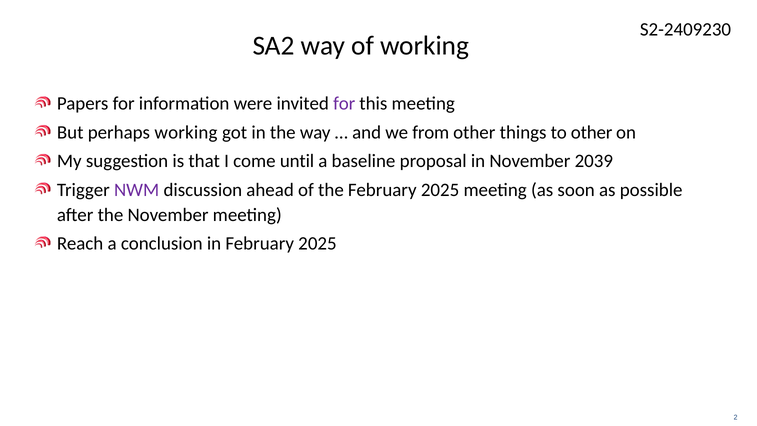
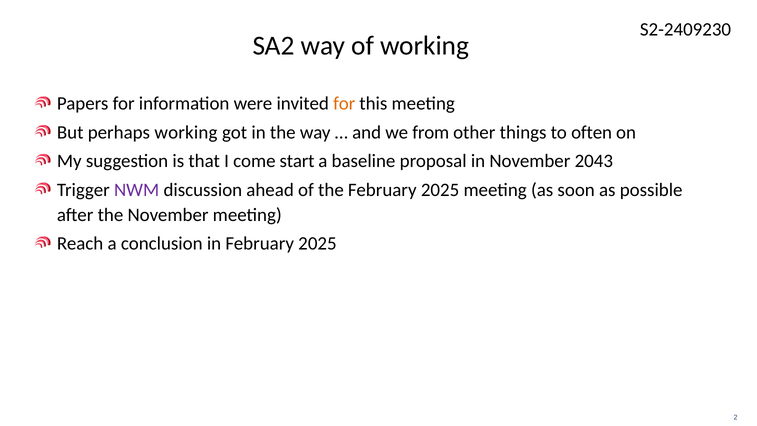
for at (344, 104) colour: purple -> orange
to other: other -> often
until: until -> start
2039: 2039 -> 2043
